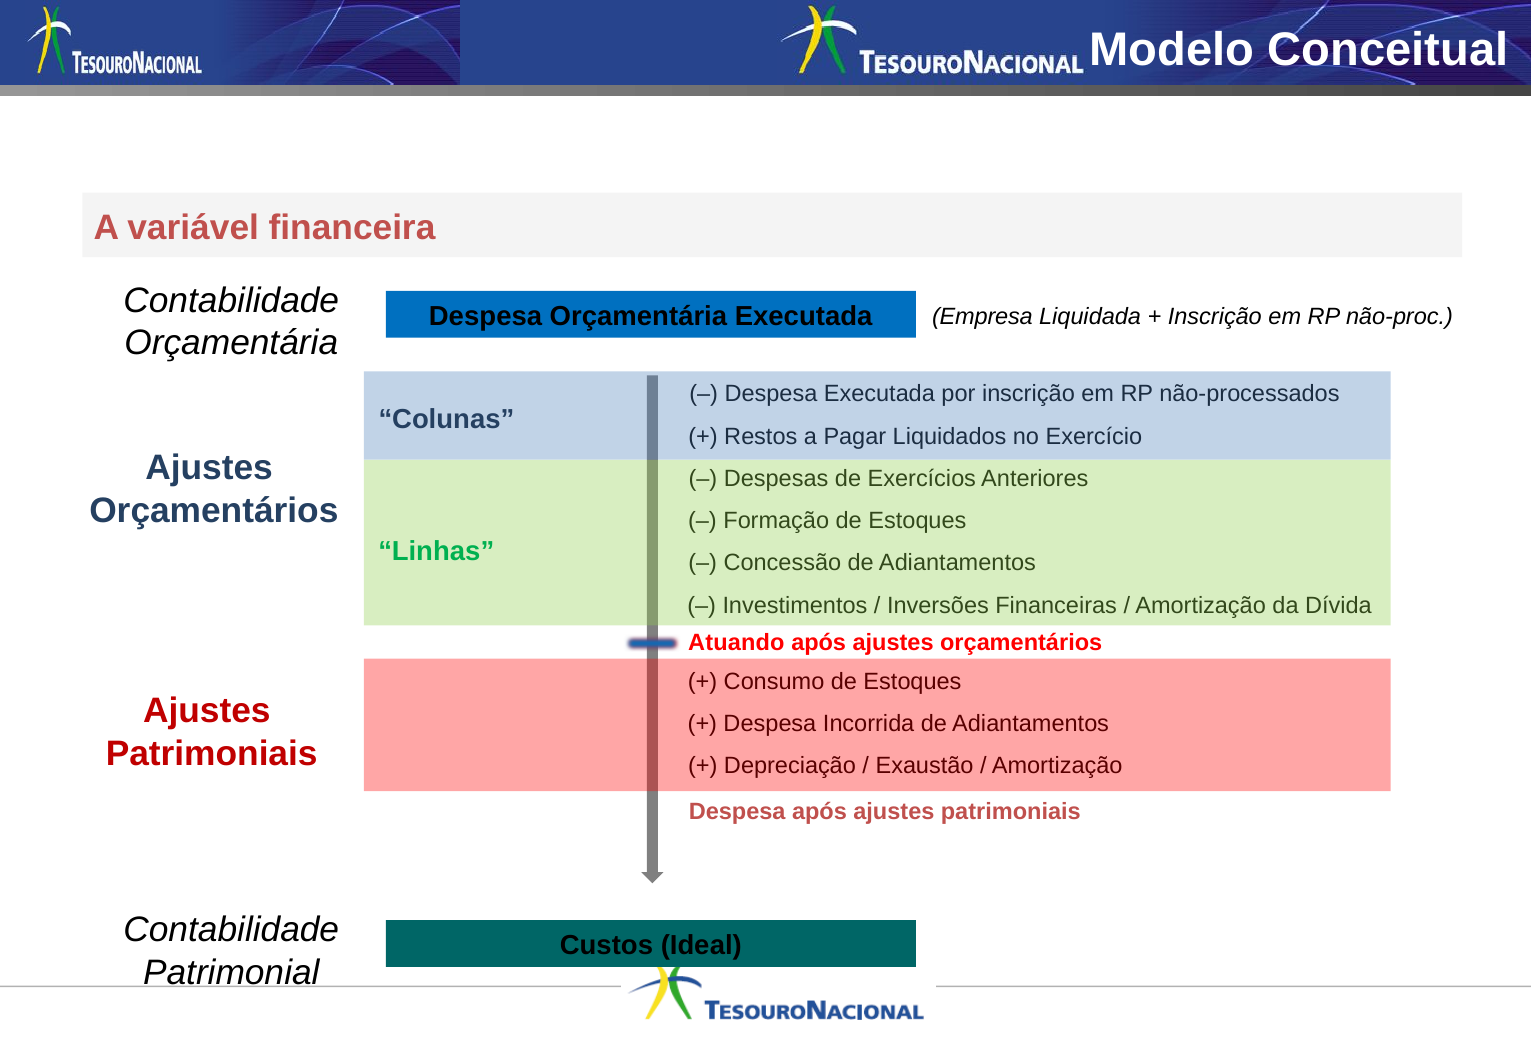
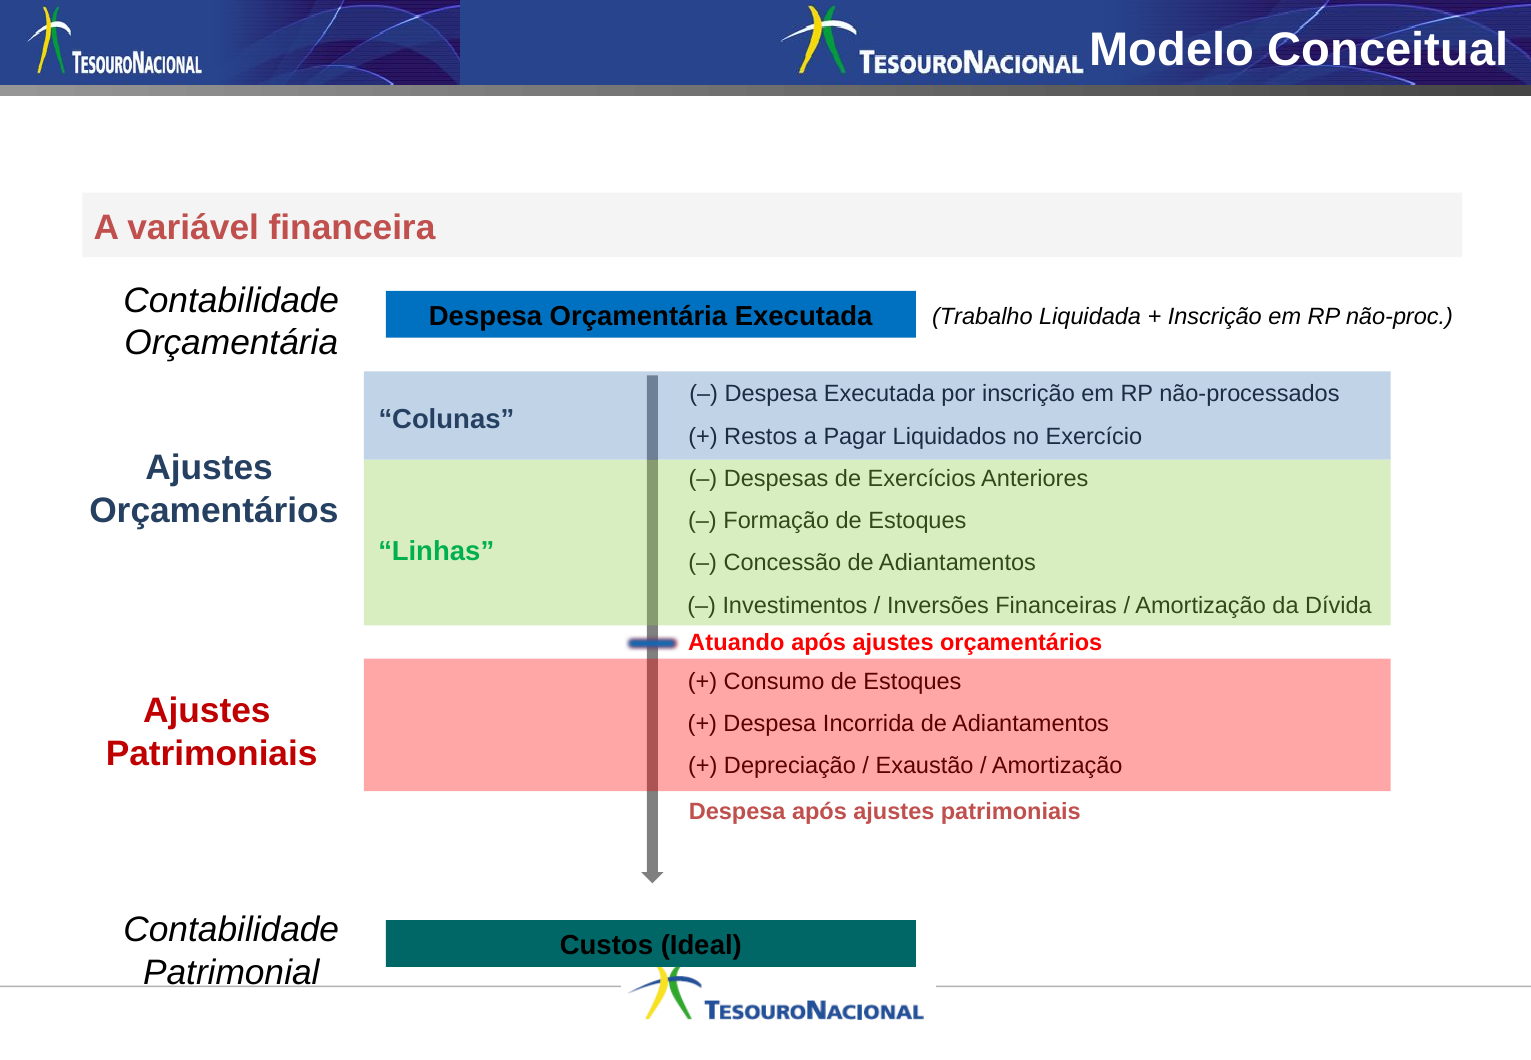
Empresa: Empresa -> Trabalho
